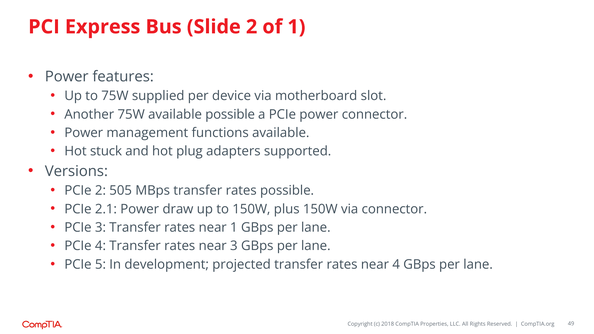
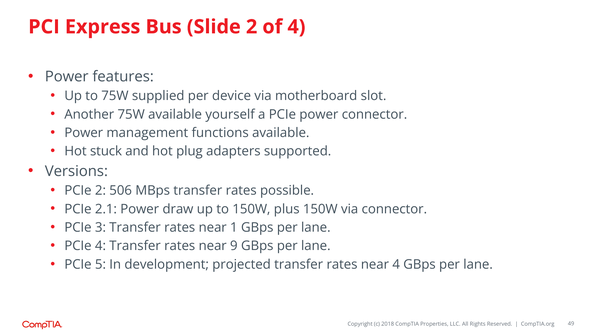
of 1: 1 -> 4
available possible: possible -> yourself
505: 505 -> 506
near 3: 3 -> 9
